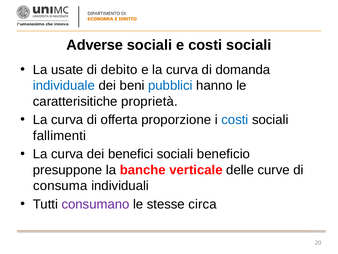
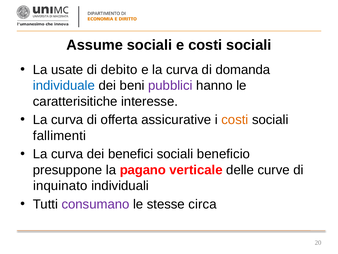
Adverse: Adverse -> Assume
pubblici colour: blue -> purple
proprietà: proprietà -> interesse
proporzione: proporzione -> assicurative
costi at (235, 120) colour: blue -> orange
banche: banche -> pagano
consuma: consuma -> inquinato
